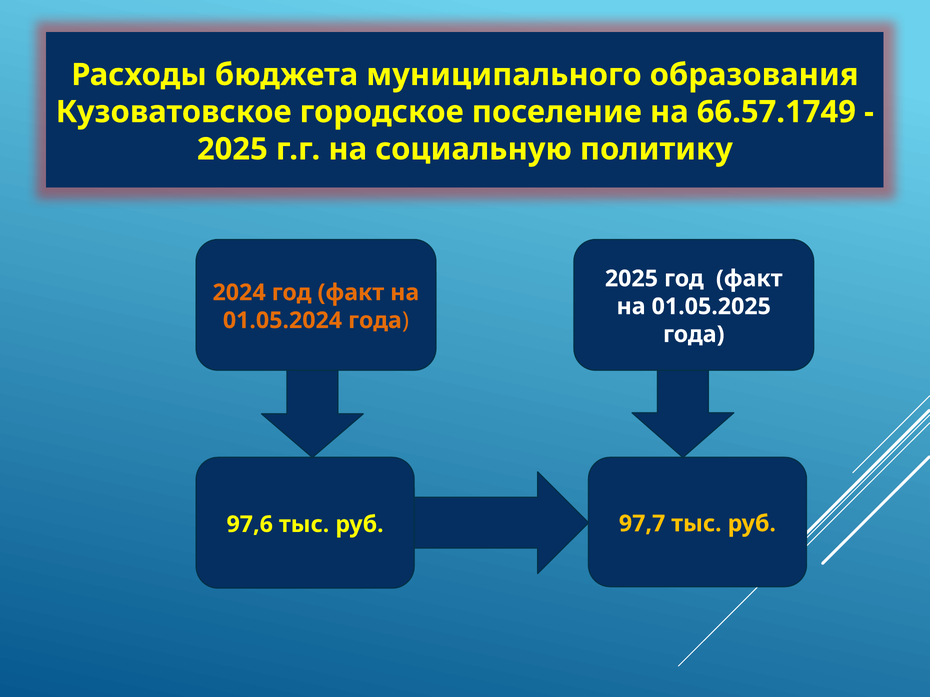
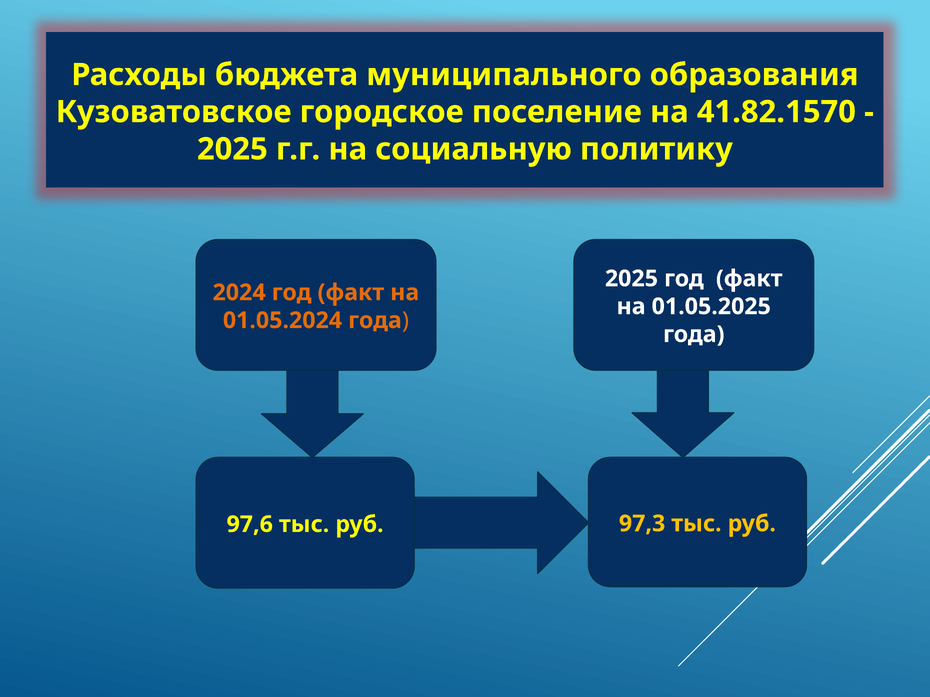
66.57.1749: 66.57.1749 -> 41.82.1570
97,7: 97,7 -> 97,3
